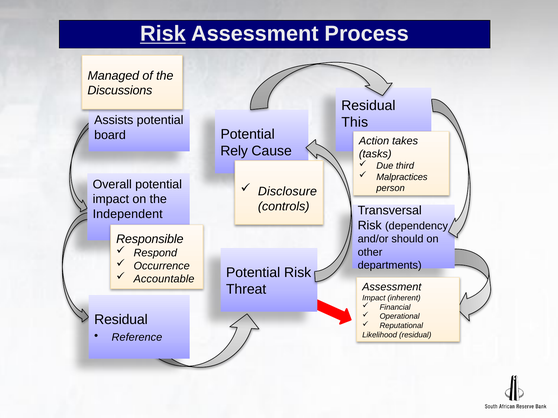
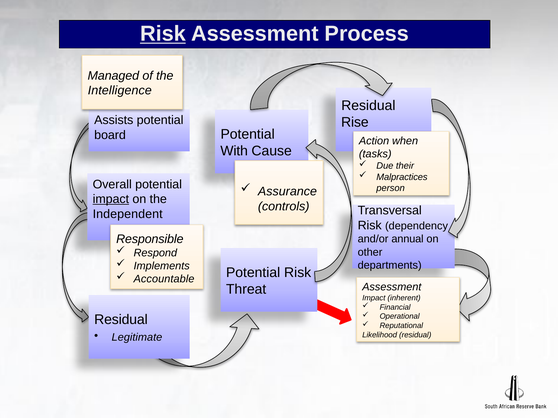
Discussions: Discussions -> Intelligence
This: This -> Rise
takes: takes -> when
Rely: Rely -> With
third: third -> their
Disclosure: Disclosure -> Assurance
impact at (111, 199) underline: none -> present
should: should -> annual
Occurrence: Occurrence -> Implements
Reference: Reference -> Legitimate
